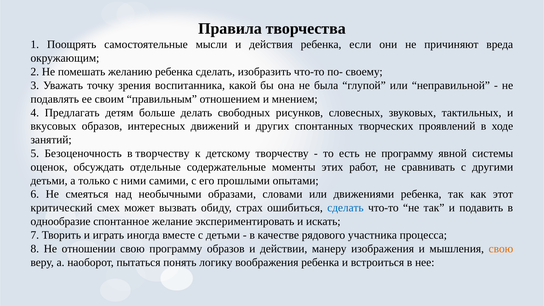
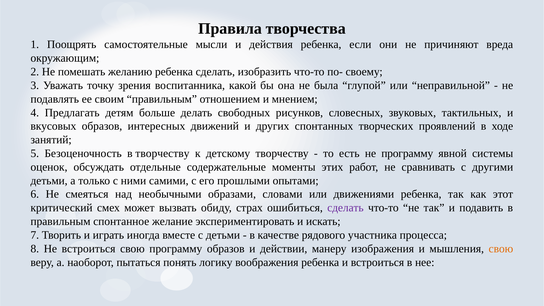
сделать at (345, 208) colour: blue -> purple
однообразие at (61, 221): однообразие -> правильным
Не отношении: отношении -> встроиться
